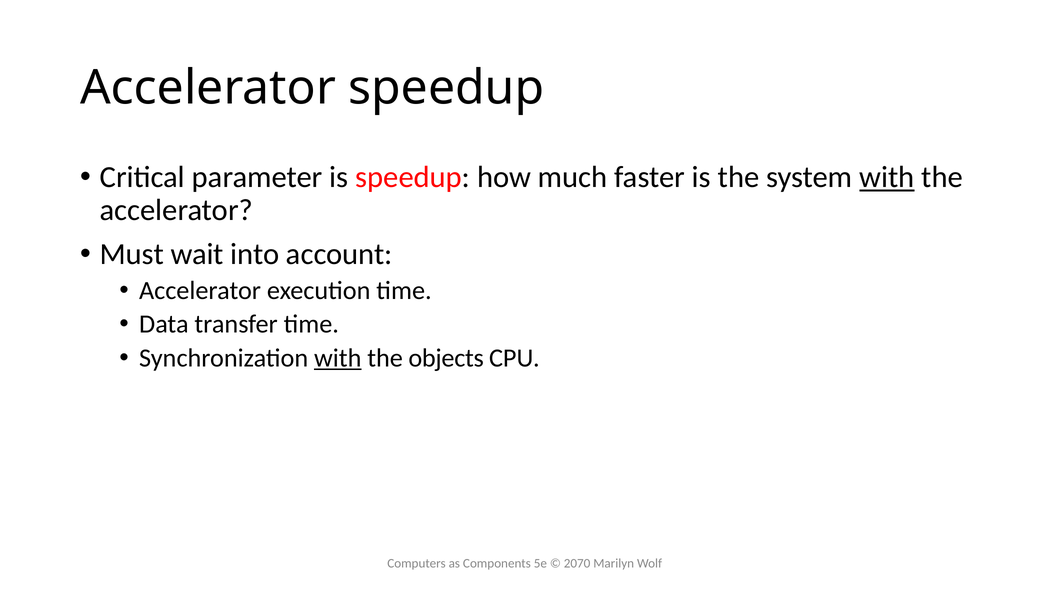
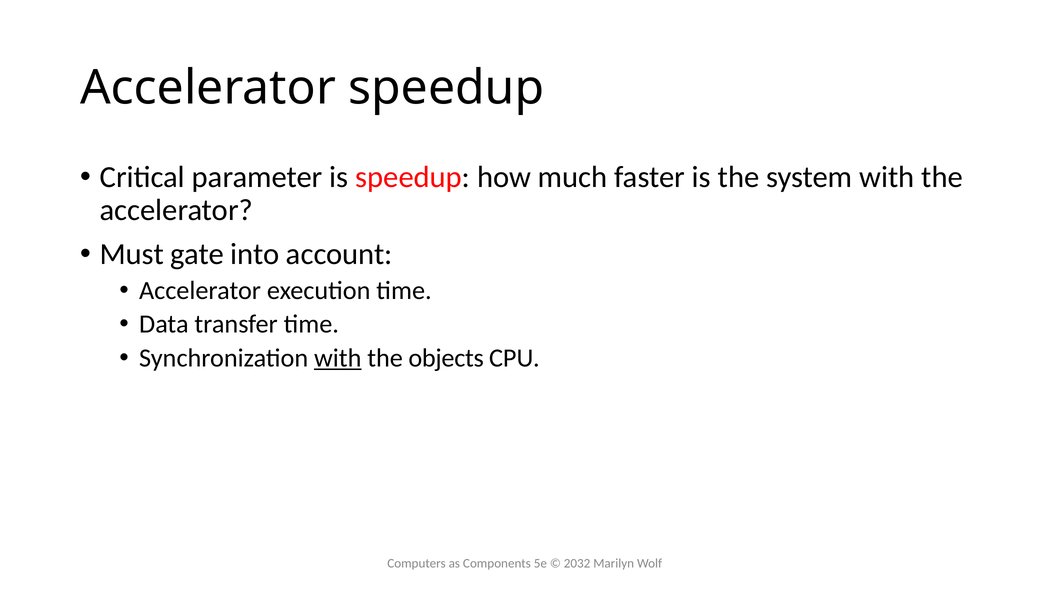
with at (887, 178) underline: present -> none
wait: wait -> gate
2070: 2070 -> 2032
